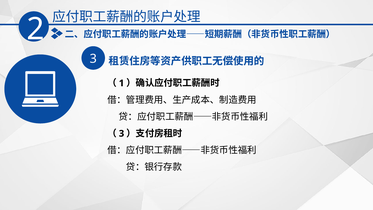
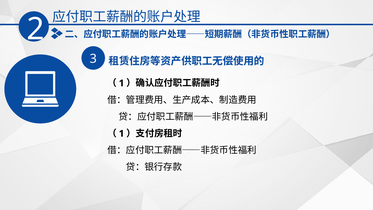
3 at (122, 133): 3 -> 1
